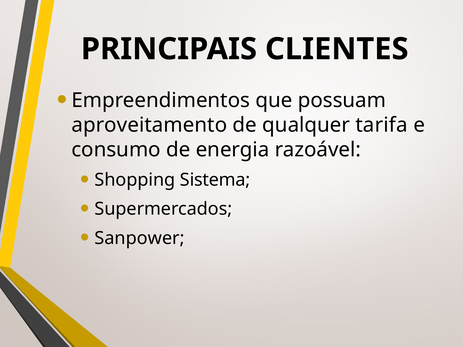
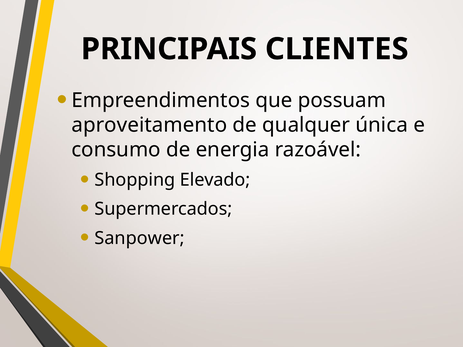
tarifa: tarifa -> única
Sistema: Sistema -> Elevado
